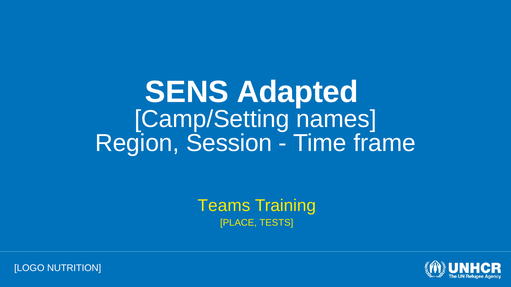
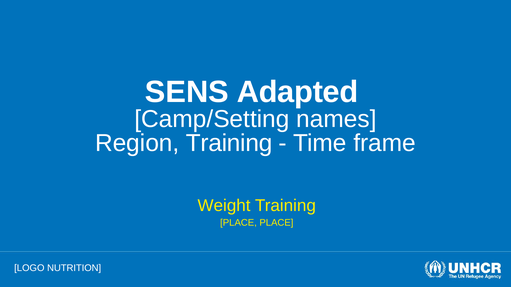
Region Session: Session -> Training
Teams: Teams -> Weight
PLACE TESTS: TESTS -> PLACE
